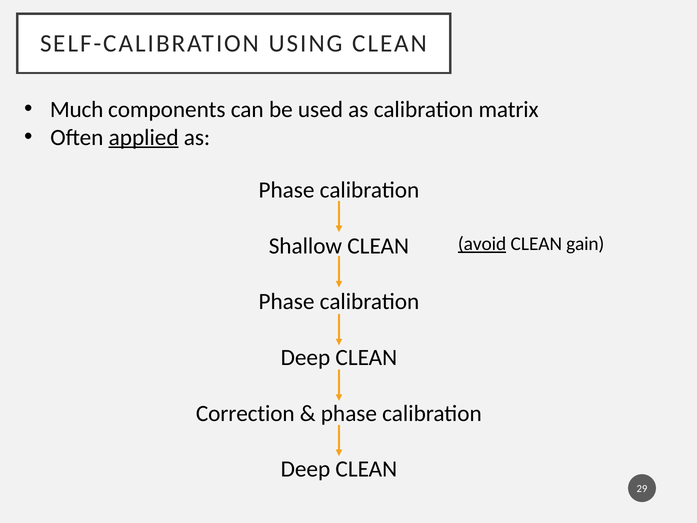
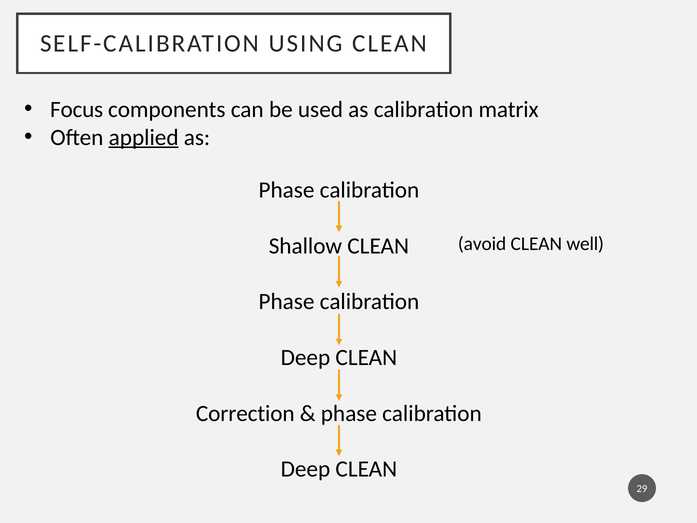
Much: Much -> Focus
avoid underline: present -> none
gain: gain -> well
